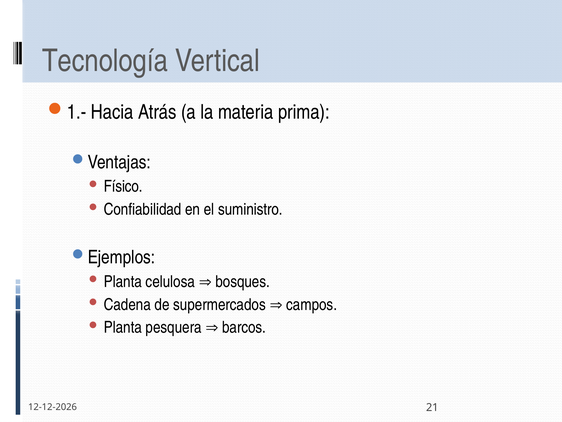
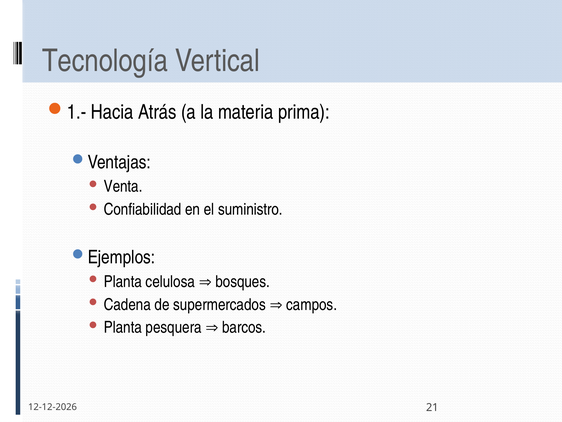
Físico: Físico -> Venta
